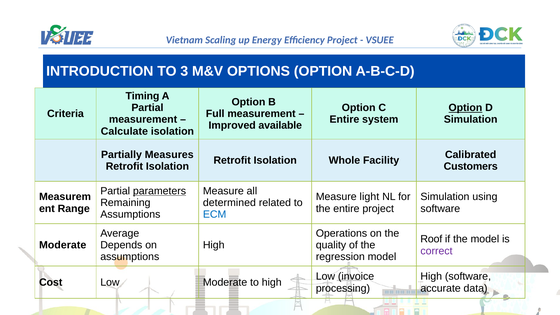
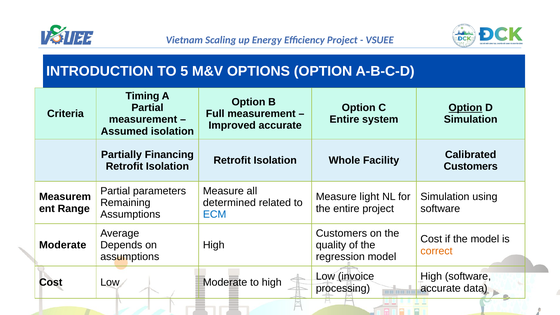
3: 3 -> 5
Improved available: available -> accurate
Calculate: Calculate -> Assumed
Measures: Measures -> Financing
parameters underline: present -> none
Operations at (341, 233): Operations -> Customers
Roof at (431, 239): Roof -> Cost
correct colour: purple -> orange
